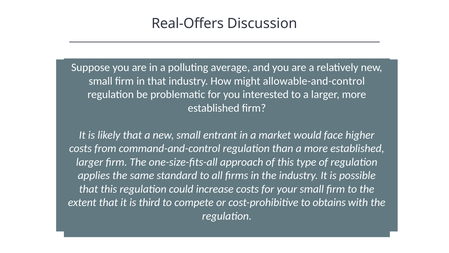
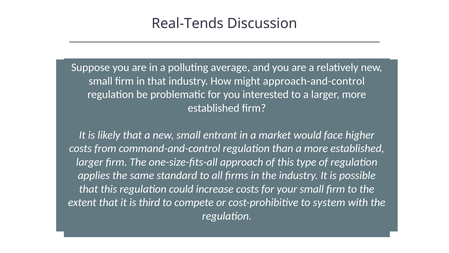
Real-Offers: Real-Offers -> Real-Tends
allowable-and-control: allowable-and-control -> approach-and-control
obtains: obtains -> system
